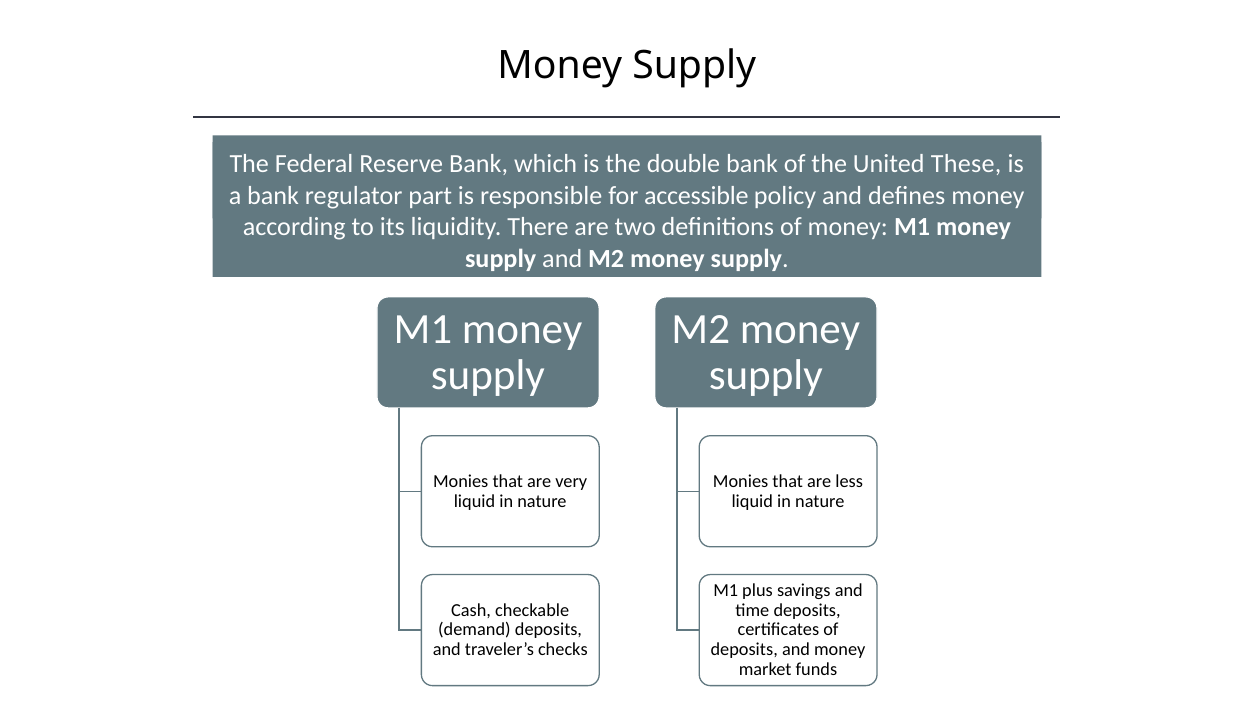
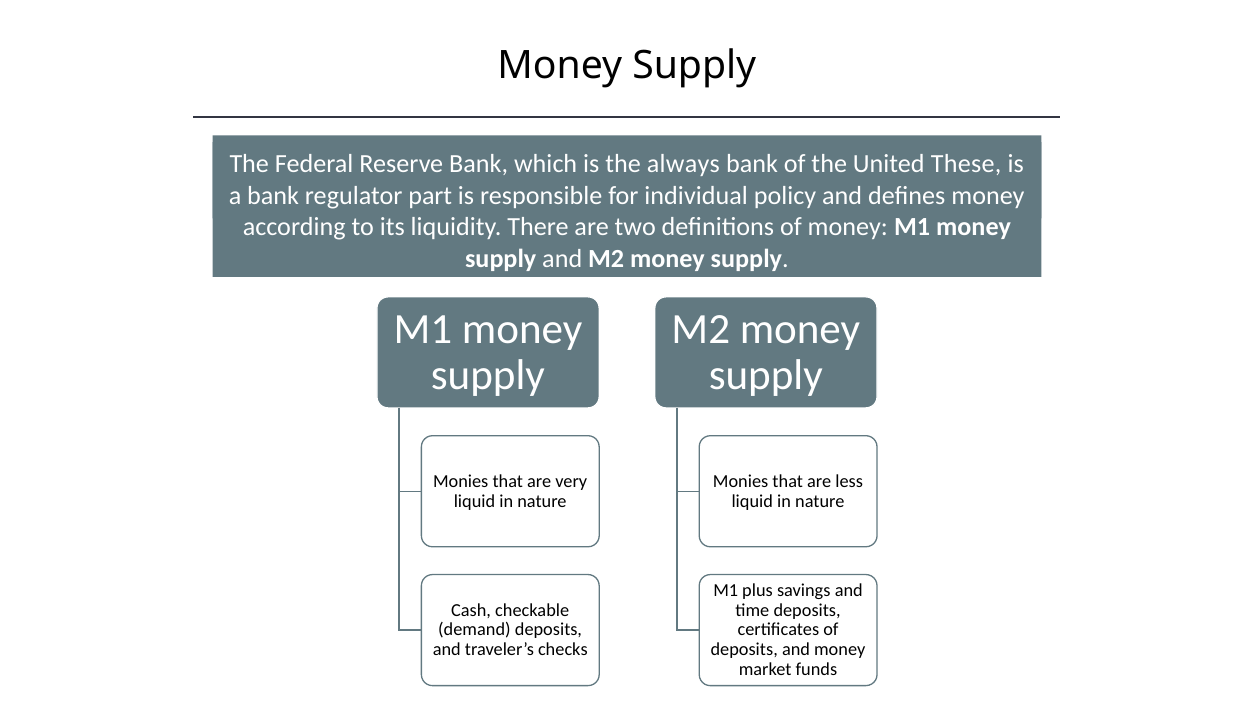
double: double -> always
accessible: accessible -> individual
